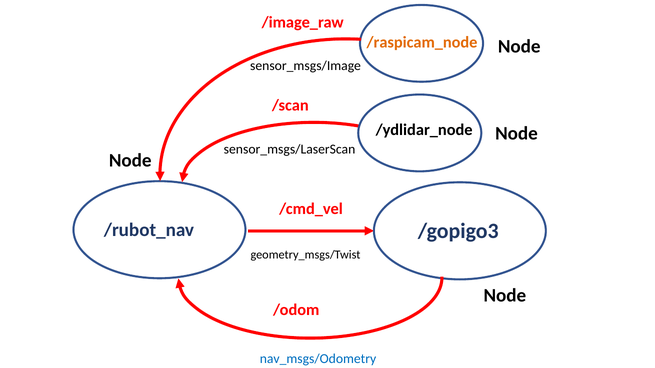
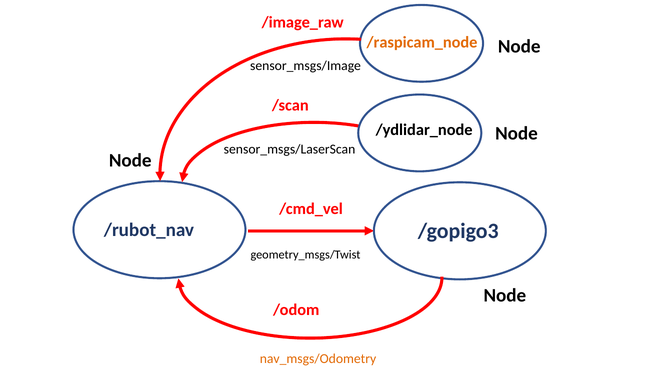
nav_msgs/Odometry colour: blue -> orange
